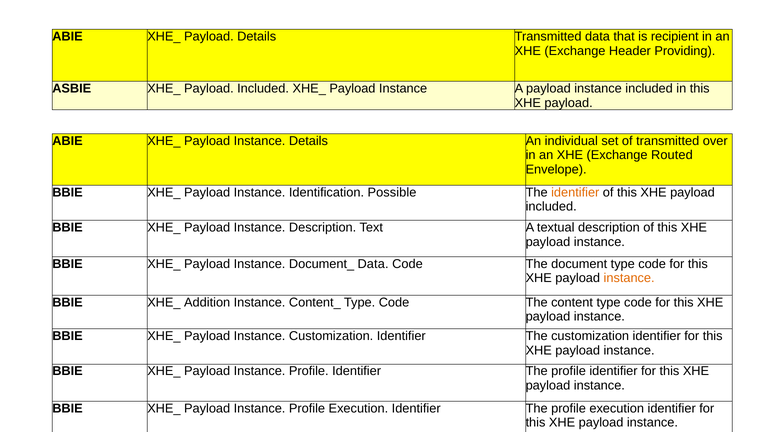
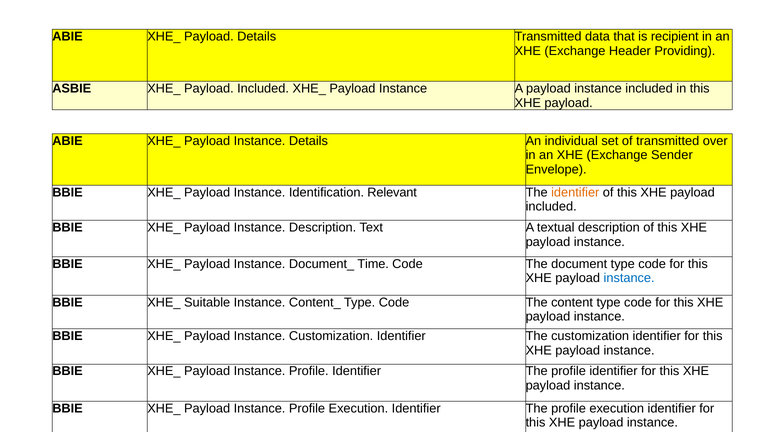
Routed: Routed -> Sender
Identification Possible: Possible -> Relevant
Data at (373, 264): Data -> Time
instance at (629, 278) colour: orange -> blue
Addition: Addition -> Suitable
